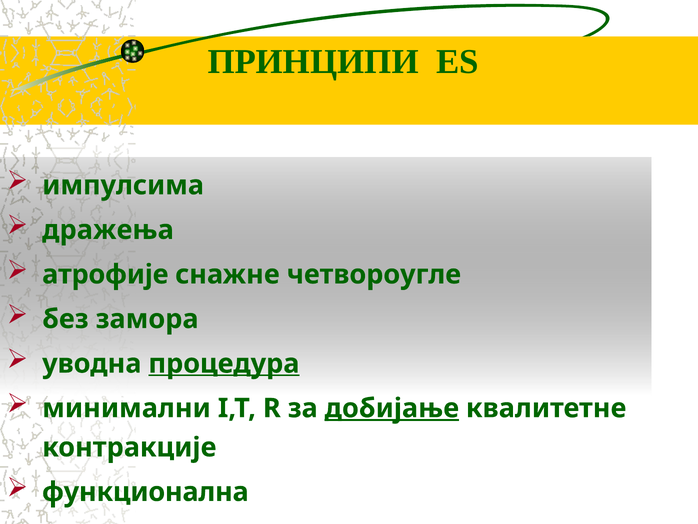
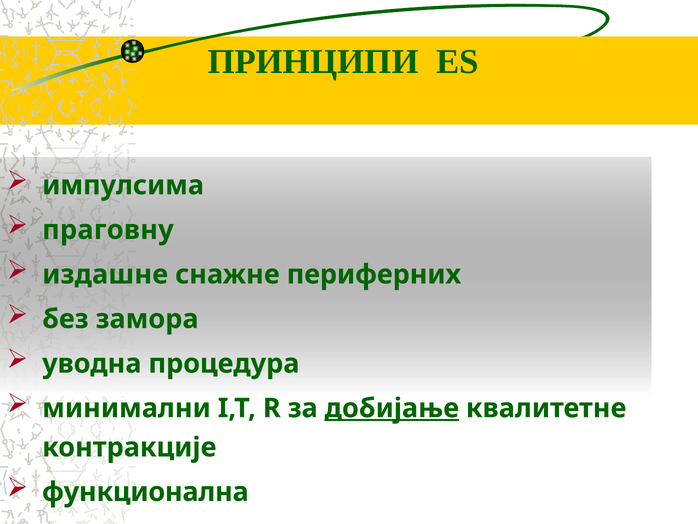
дражења: дражења -> праговну
атрофије: атрофије -> издашне
четвороугле: четвороугле -> периферних
процедура underline: present -> none
